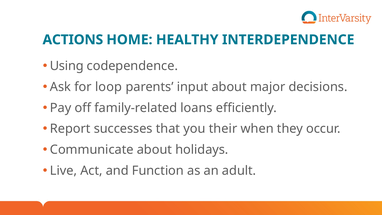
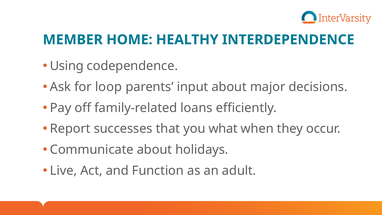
ACTIONS: ACTIONS -> MEMBER
their: their -> what
